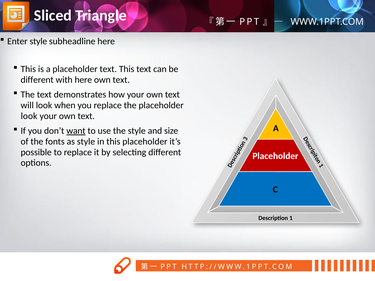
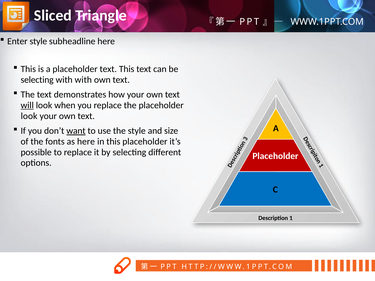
different at (37, 80): different -> selecting
with here: here -> with
will underline: none -> present
as style: style -> here
